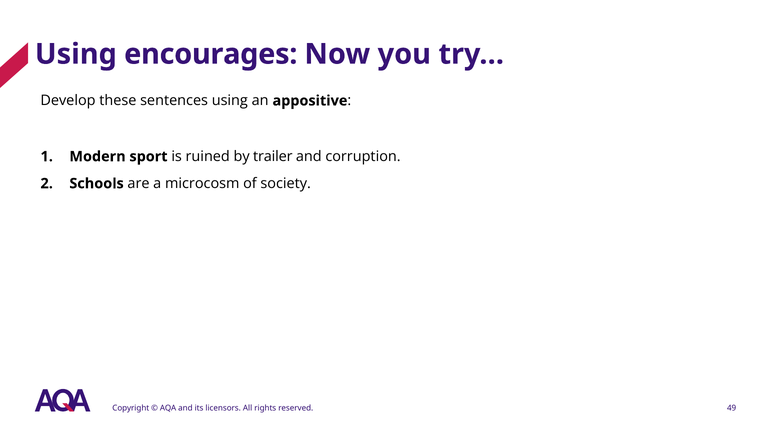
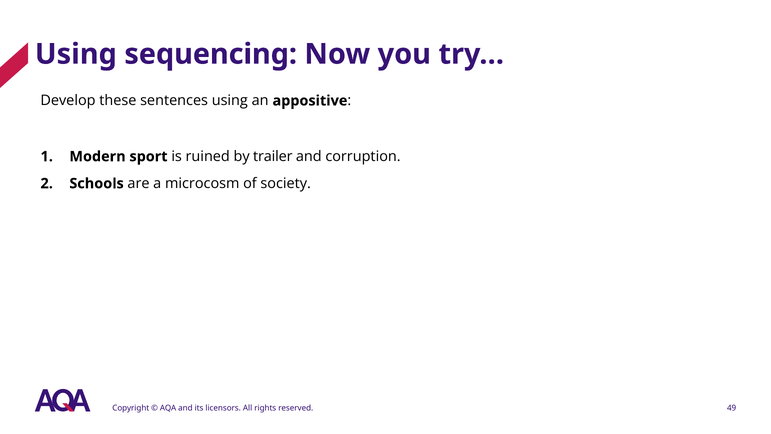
encourages: encourages -> sequencing
